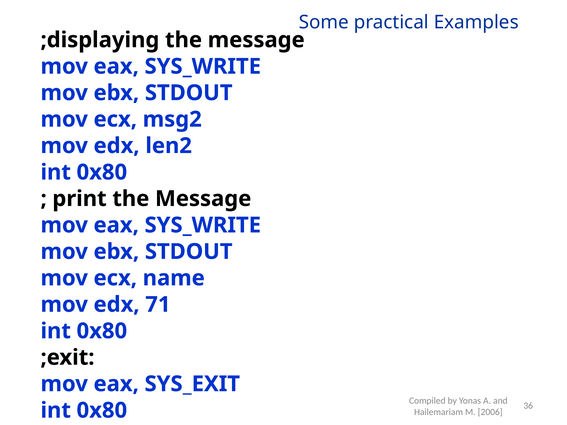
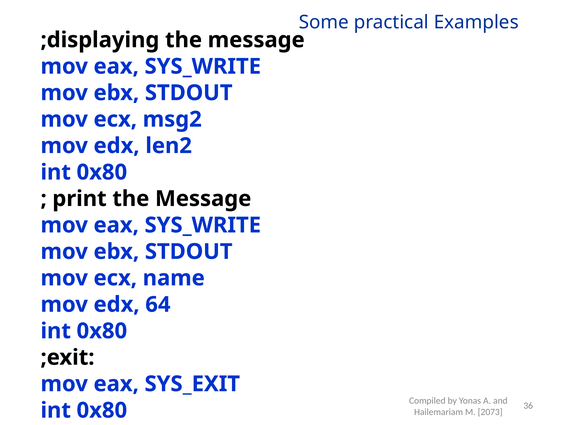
71: 71 -> 64
2006: 2006 -> 2073
